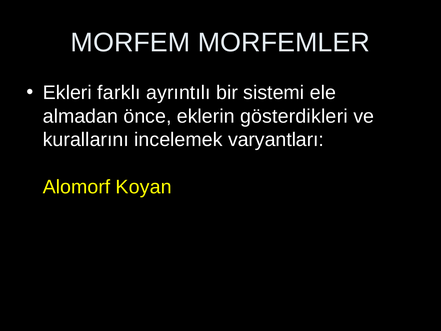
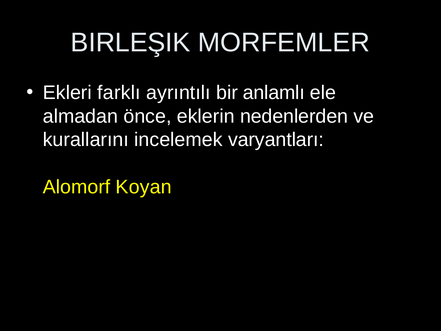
MORFEM: MORFEM -> BIRLEŞIK
sistemi: sistemi -> anlamlı
gösterdikleri: gösterdikleri -> nedenlerden
